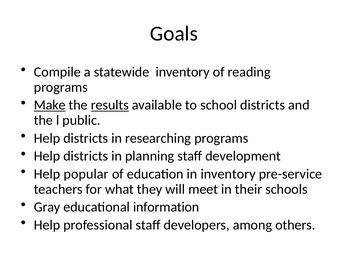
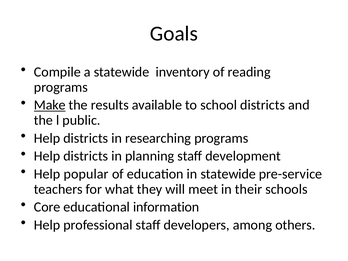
results underline: present -> none
in inventory: inventory -> statewide
Gray: Gray -> Core
